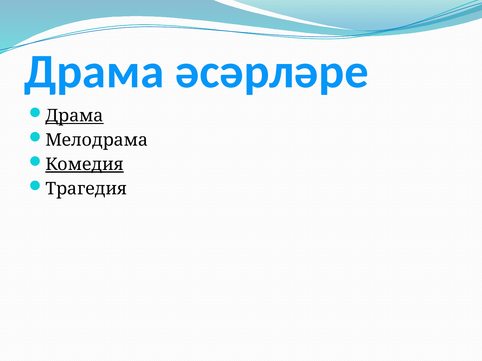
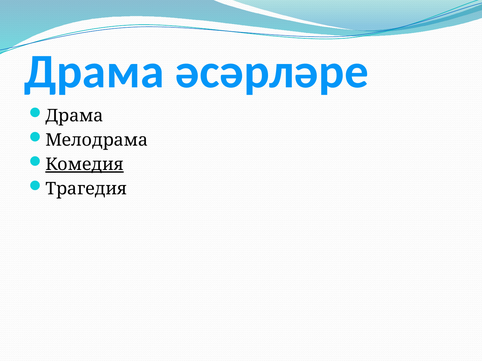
Драма at (74, 116) underline: present -> none
